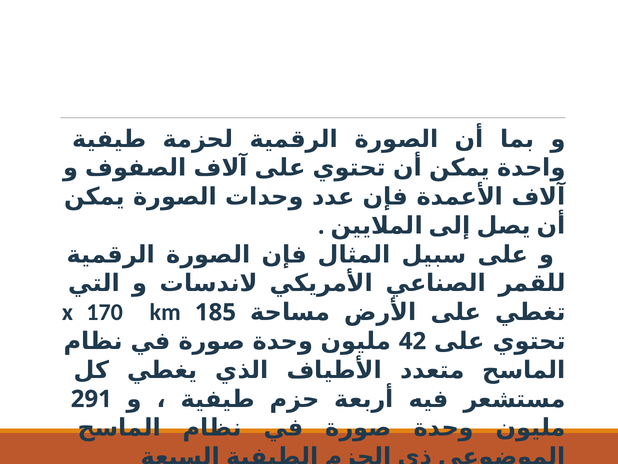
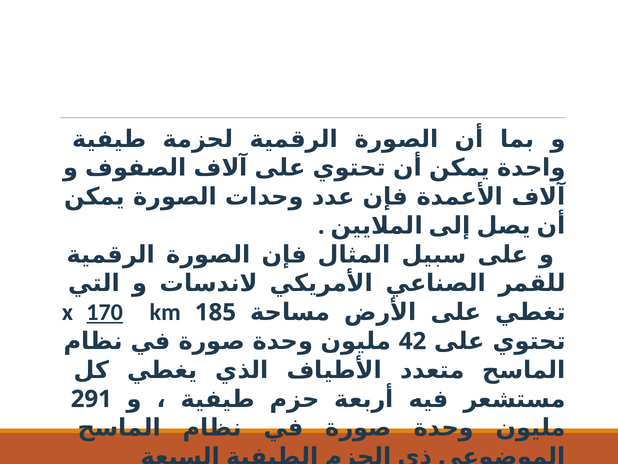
170 underline: none -> present
